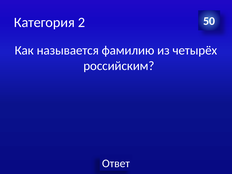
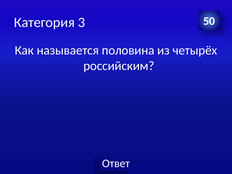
2: 2 -> 3
фамилию: фамилию -> половина
